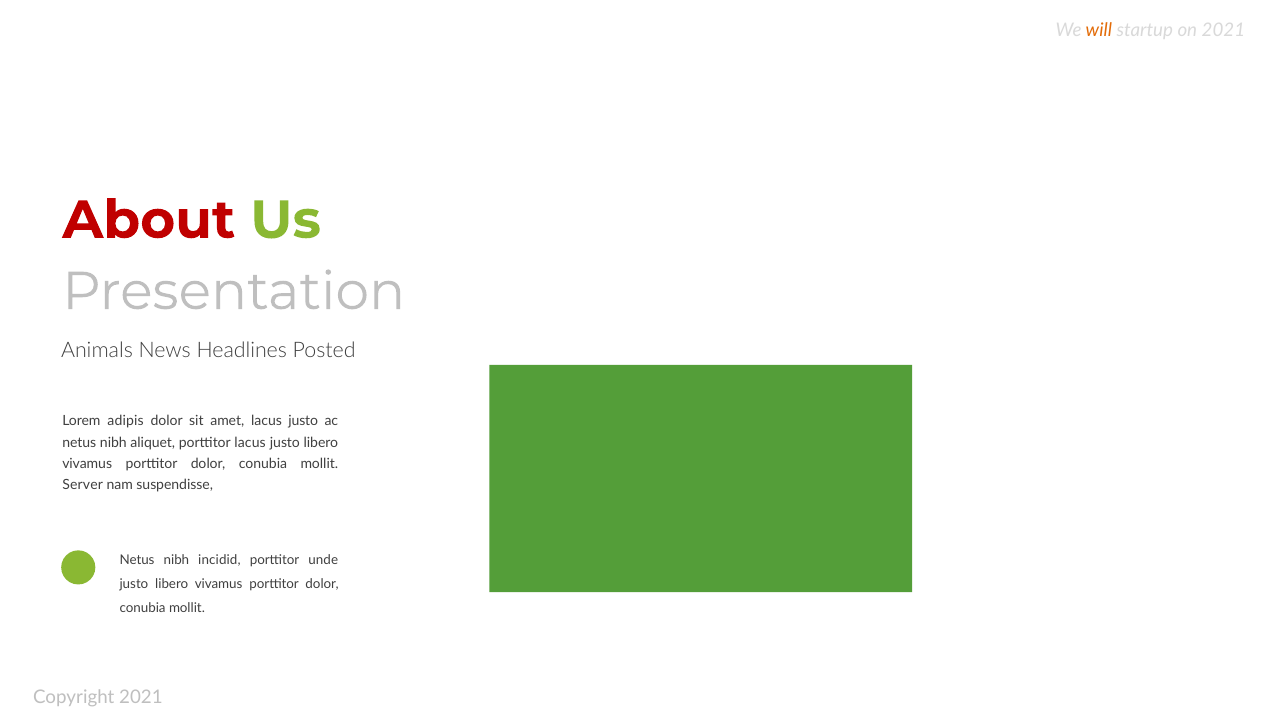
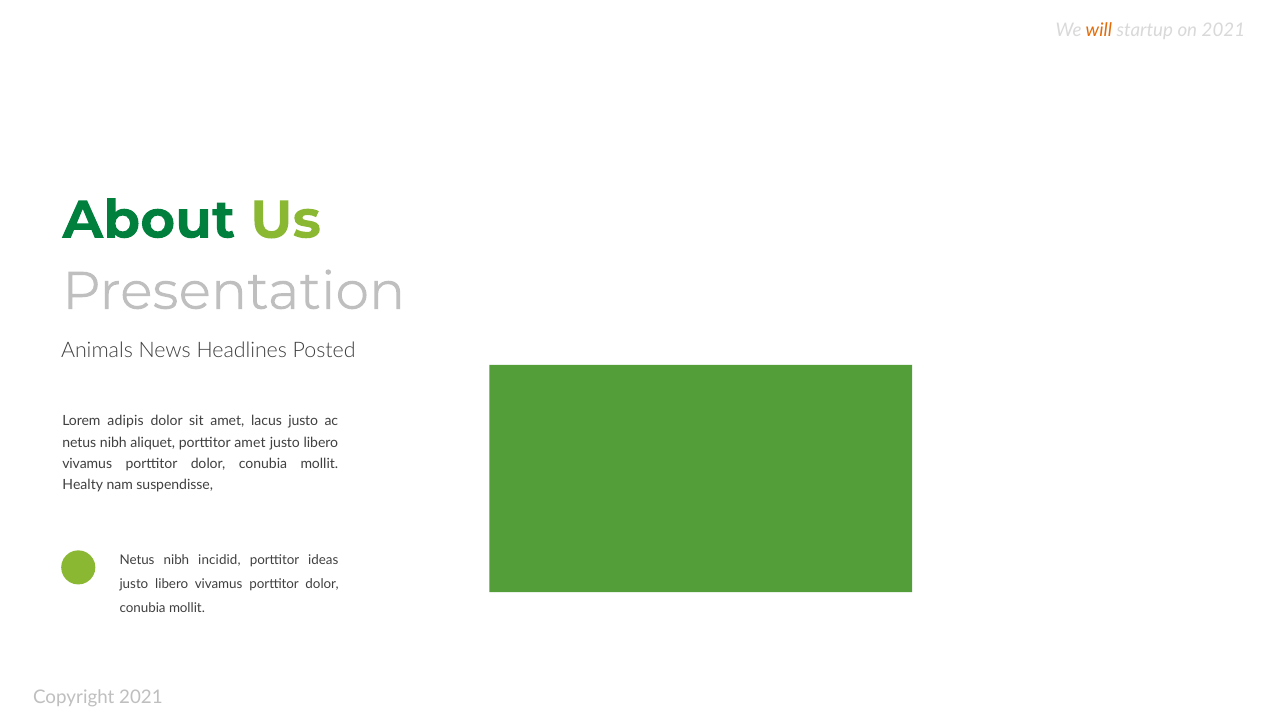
About colour: red -> green
porttitor lacus: lacus -> amet
Server: Server -> Healty
unde: unde -> ideas
